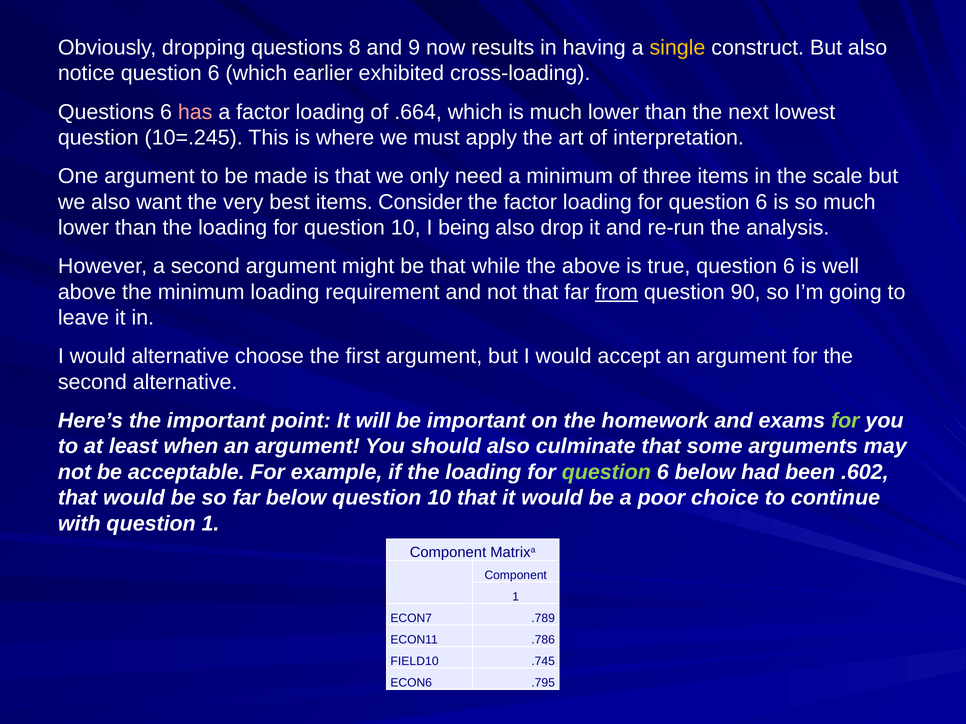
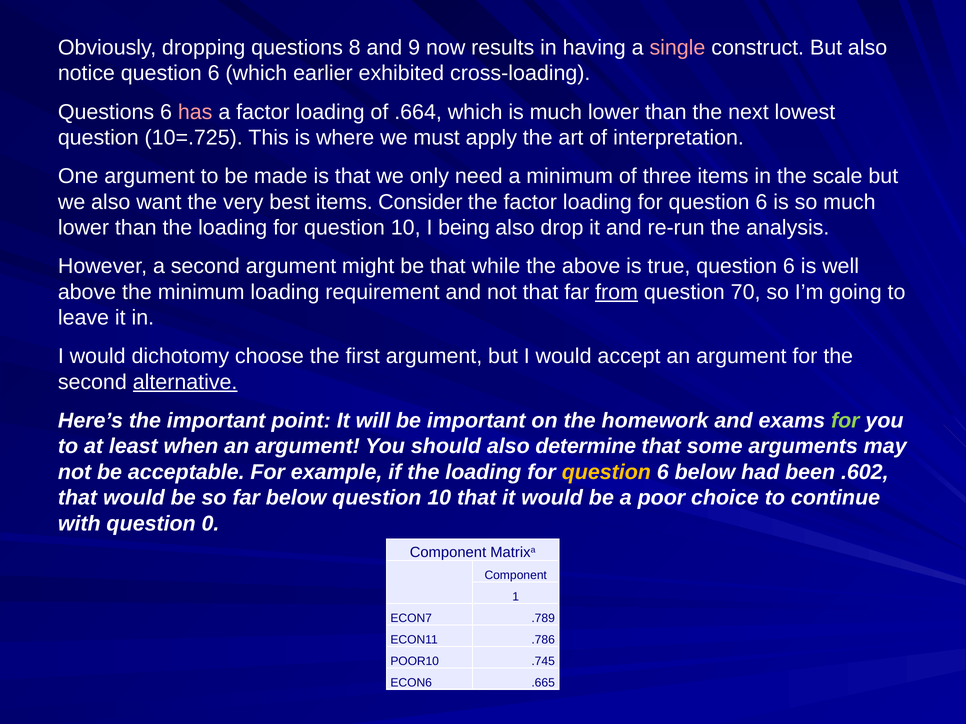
single colour: yellow -> pink
10=.245: 10=.245 -> 10=.725
90: 90 -> 70
would alternative: alternative -> dichotomy
alternative at (185, 382) underline: none -> present
culminate: culminate -> determine
question at (606, 472) colour: light green -> yellow
question 1: 1 -> 0
FIELD10: FIELD10 -> POOR10
.795: .795 -> .665
